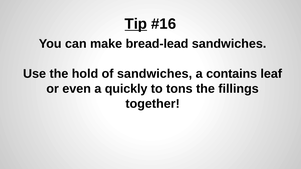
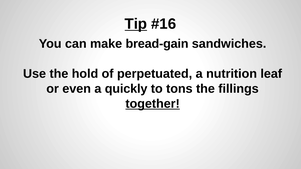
bread-lead: bread-lead -> bread-gain
of sandwiches: sandwiches -> perpetuated
contains: contains -> nutrition
together underline: none -> present
